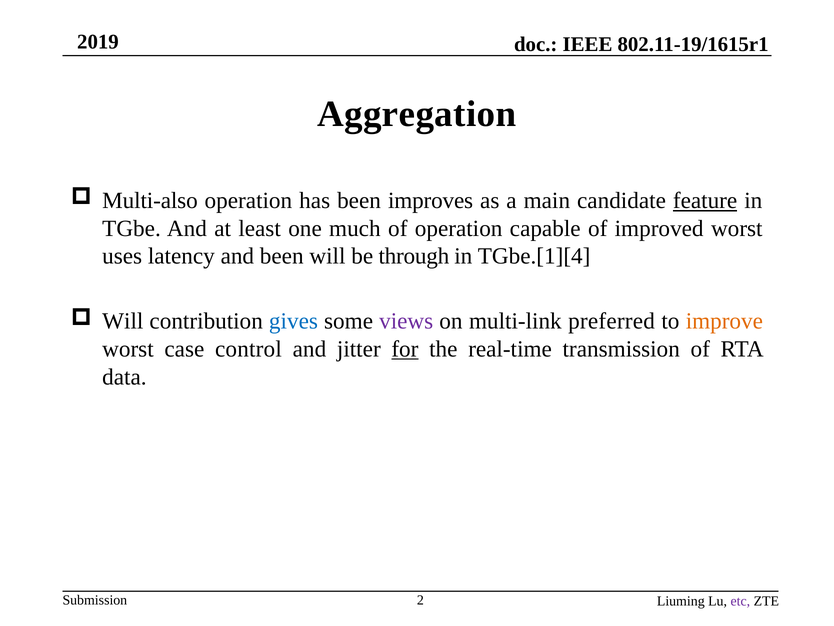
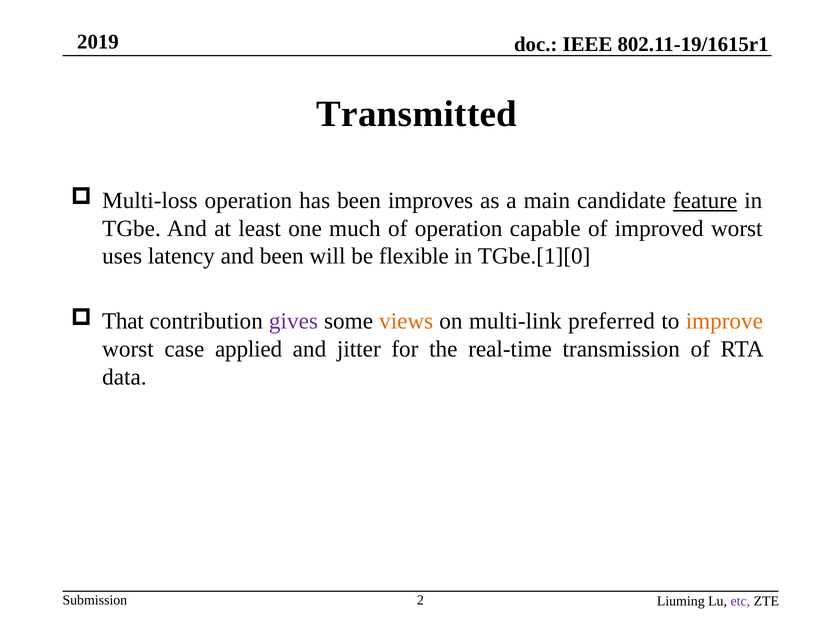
Aggregation: Aggregation -> Transmitted
Multi-also: Multi-also -> Multi-loss
through: through -> flexible
TGbe.[1][4: TGbe.[1][4 -> TGbe.[1][0
Will at (123, 321): Will -> That
gives colour: blue -> purple
views colour: purple -> orange
control: control -> applied
for underline: present -> none
